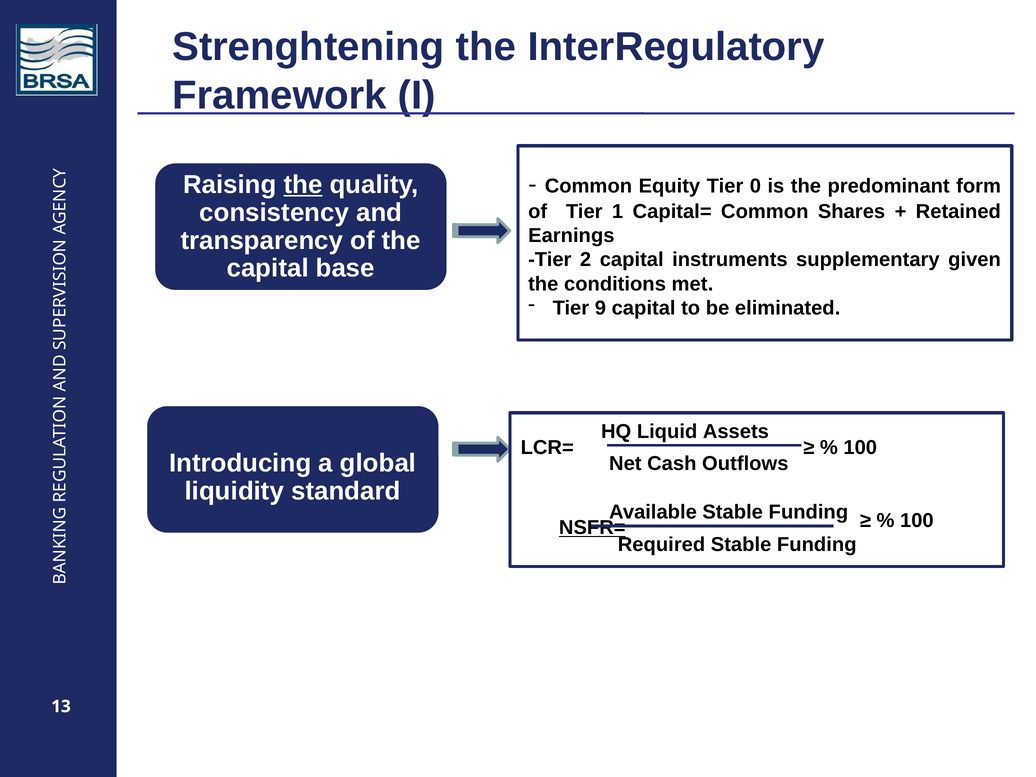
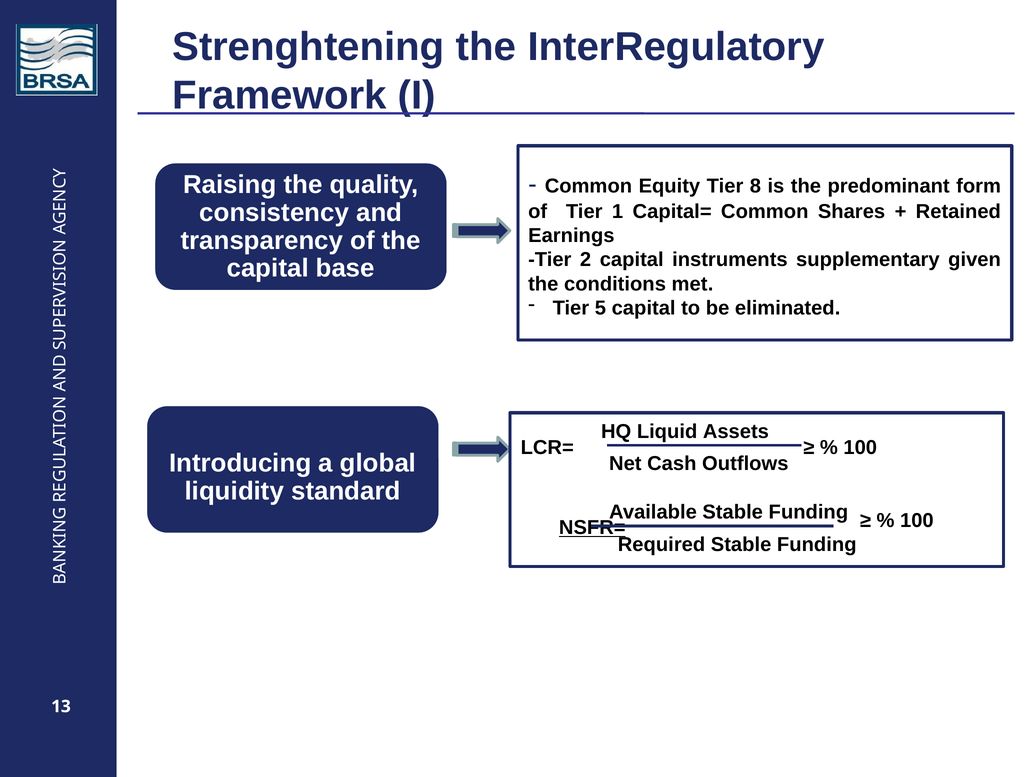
0: 0 -> 8
the at (303, 185) underline: present -> none
9: 9 -> 5
